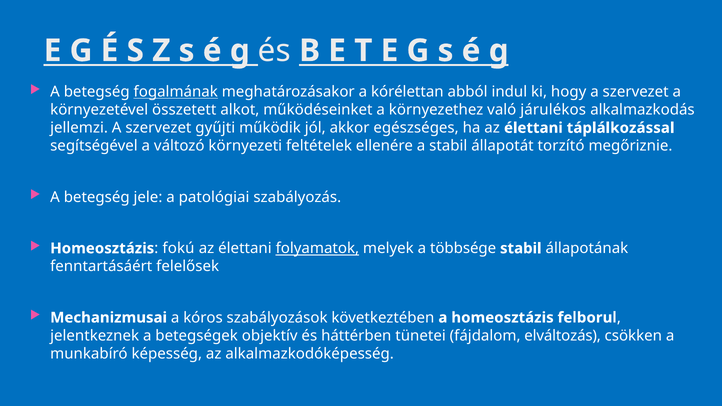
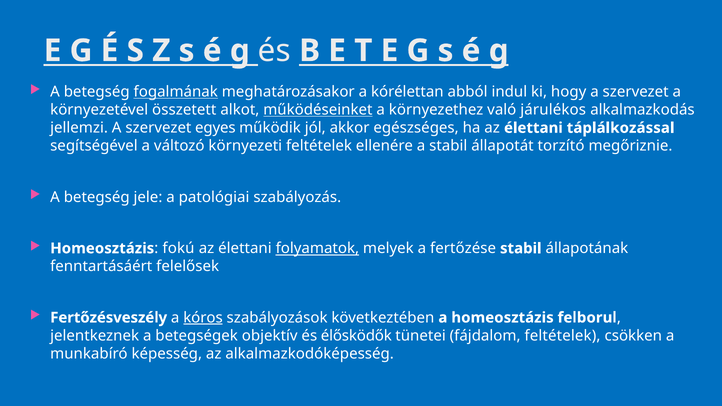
működéseinket underline: none -> present
gyűjti: gyűjti -> egyes
többsége: többsége -> fertőzése
Mechanizmusai: Mechanizmusai -> Fertőzésveszély
kóros underline: none -> present
háttérben: háttérben -> élősködők
fájdalom elváltozás: elváltozás -> feltételek
